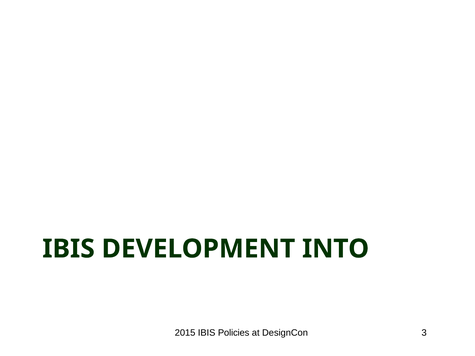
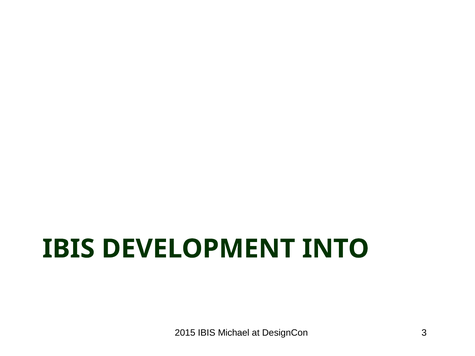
Policies: Policies -> Michael
